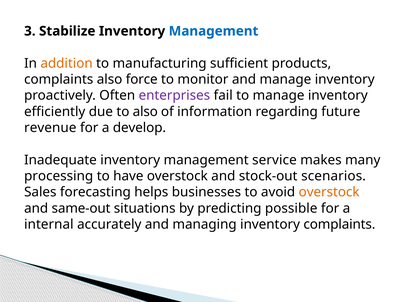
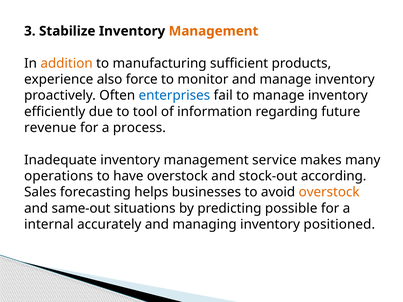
Management at (214, 31) colour: blue -> orange
complaints at (59, 79): complaints -> experience
enterprises colour: purple -> blue
to also: also -> tool
develop: develop -> process
processing: processing -> operations
scenarios: scenarios -> according
inventory complaints: complaints -> positioned
